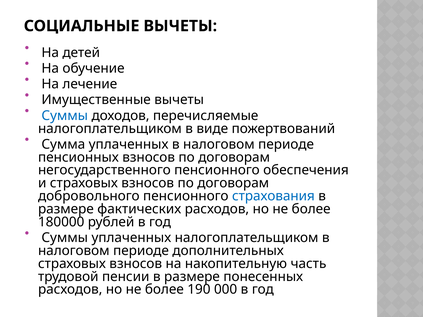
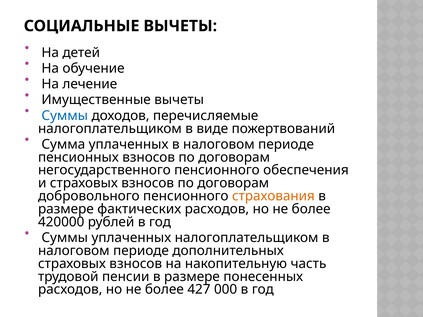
страхования colour: blue -> orange
180000: 180000 -> 420000
190: 190 -> 427
